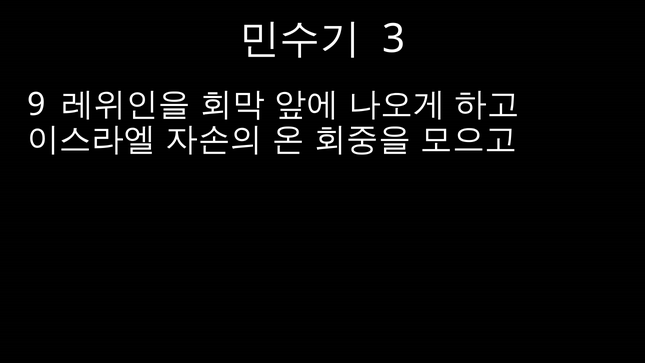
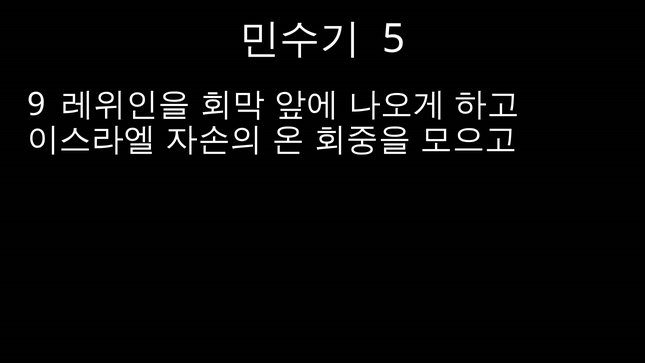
3: 3 -> 5
